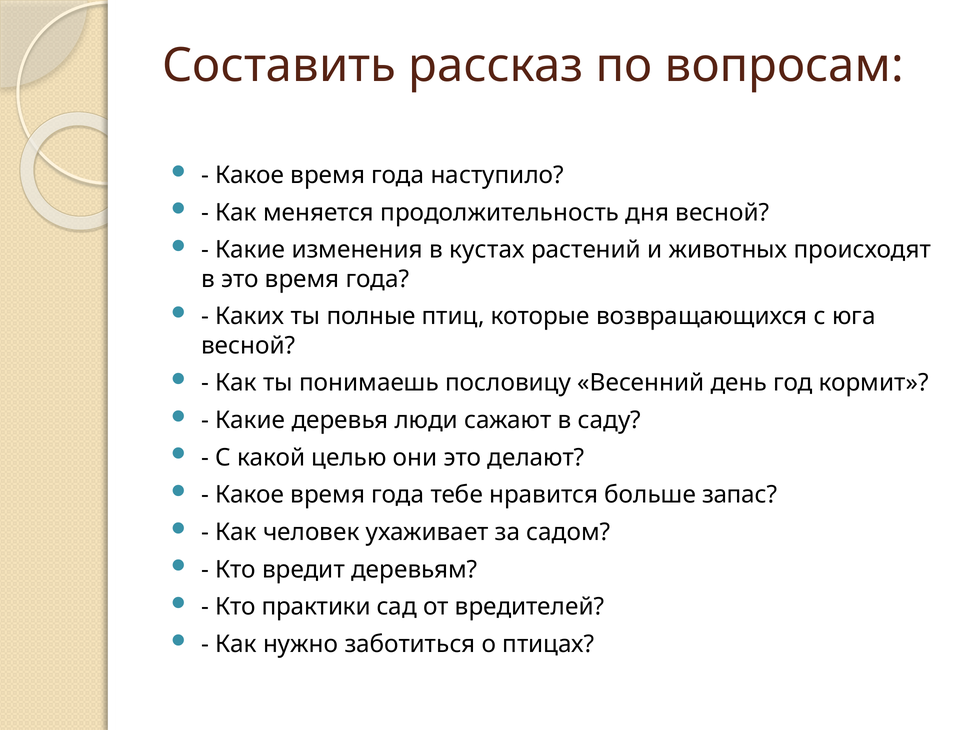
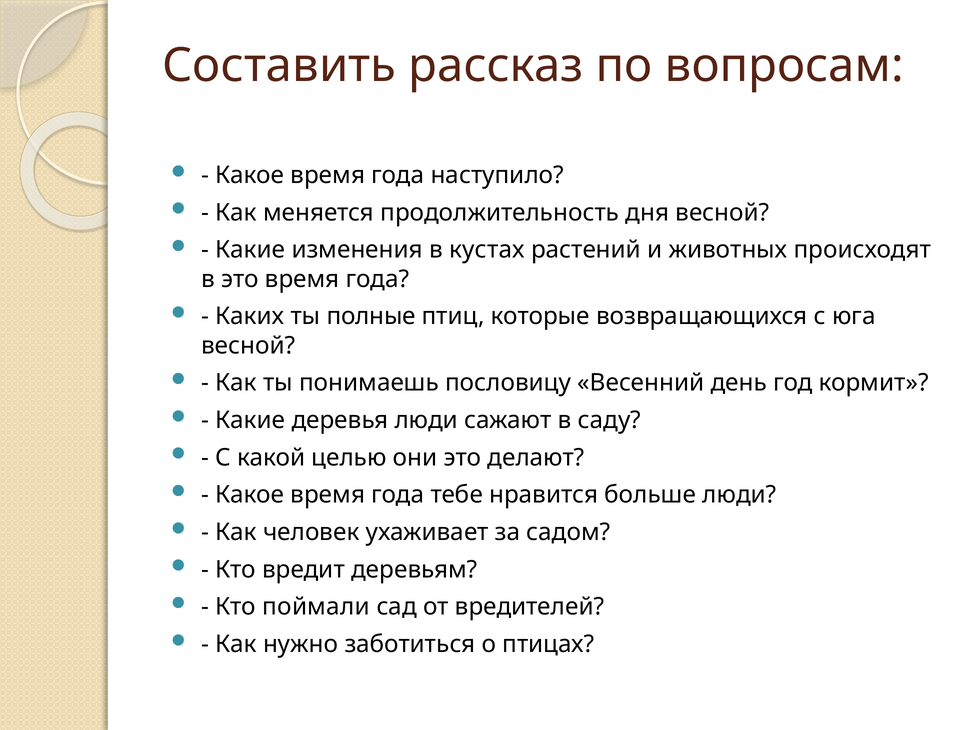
больше запас: запас -> люди
практики: практики -> поймали
